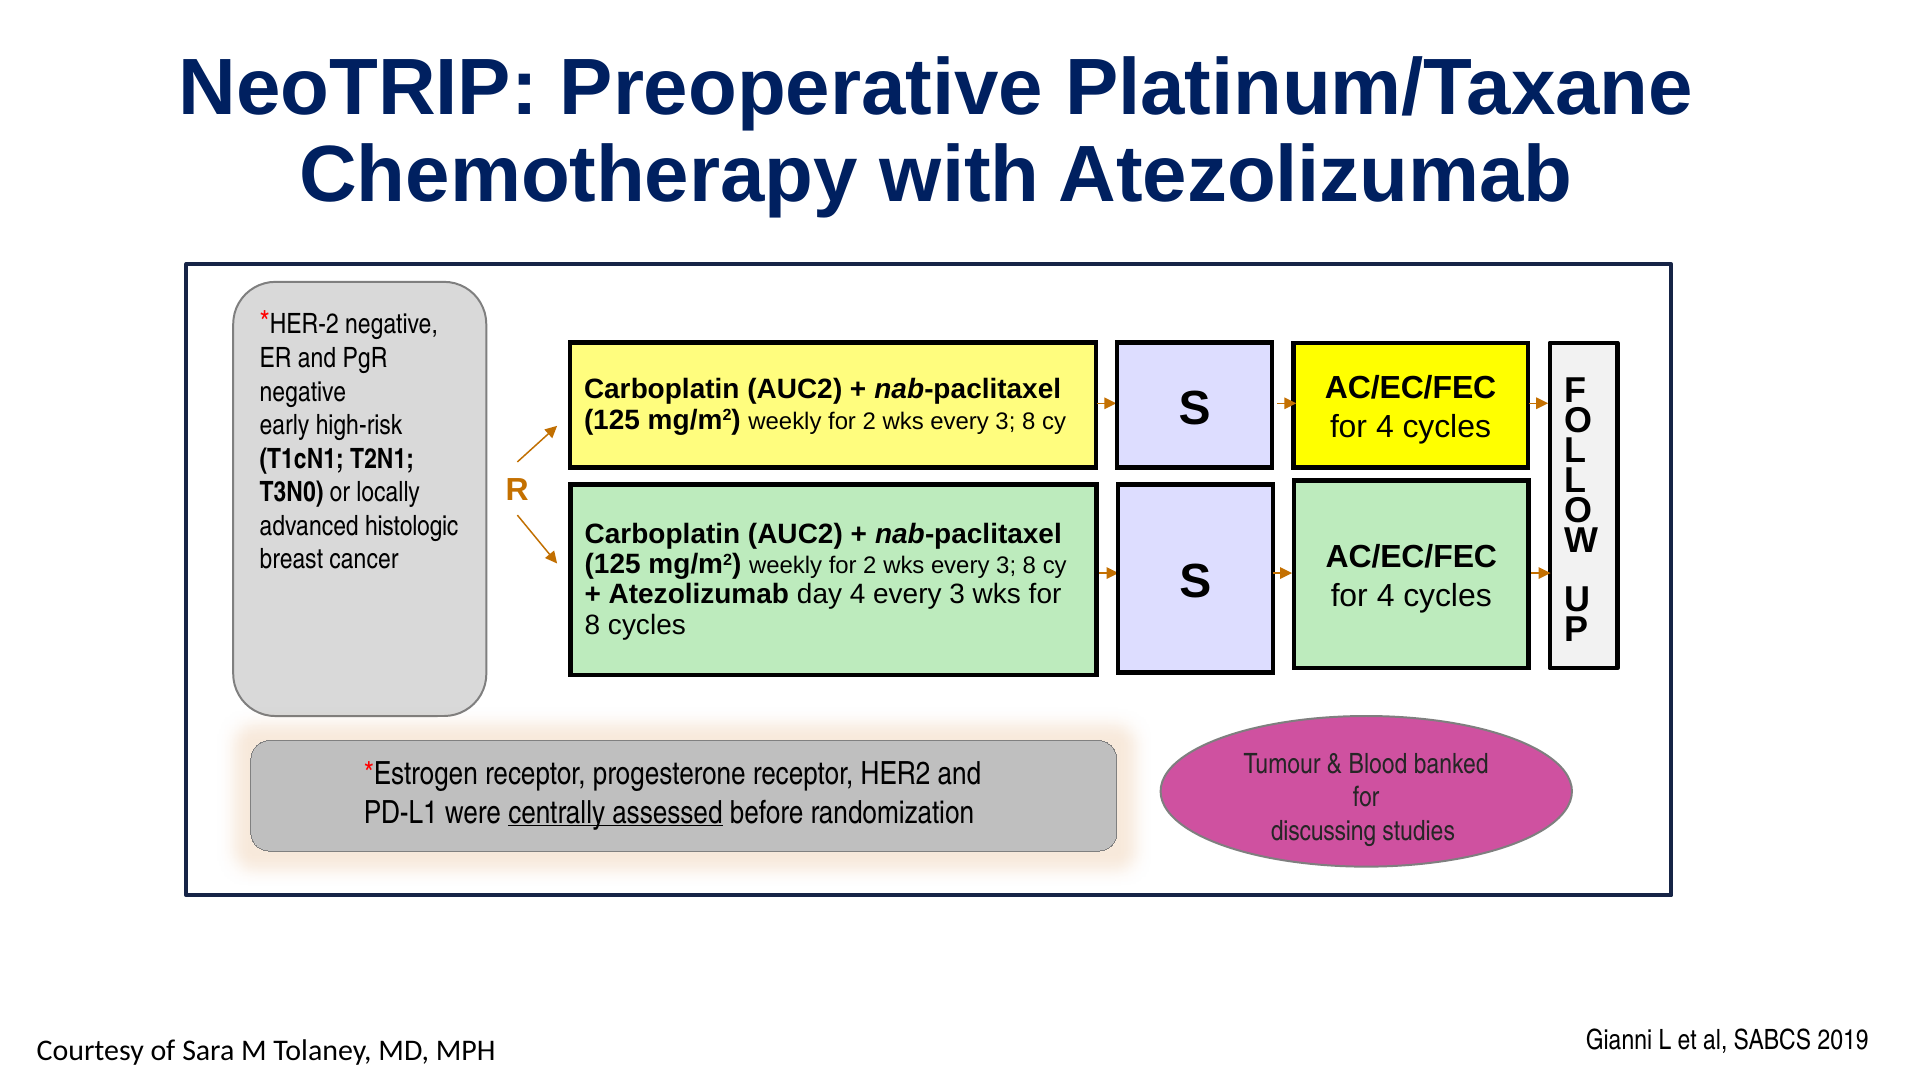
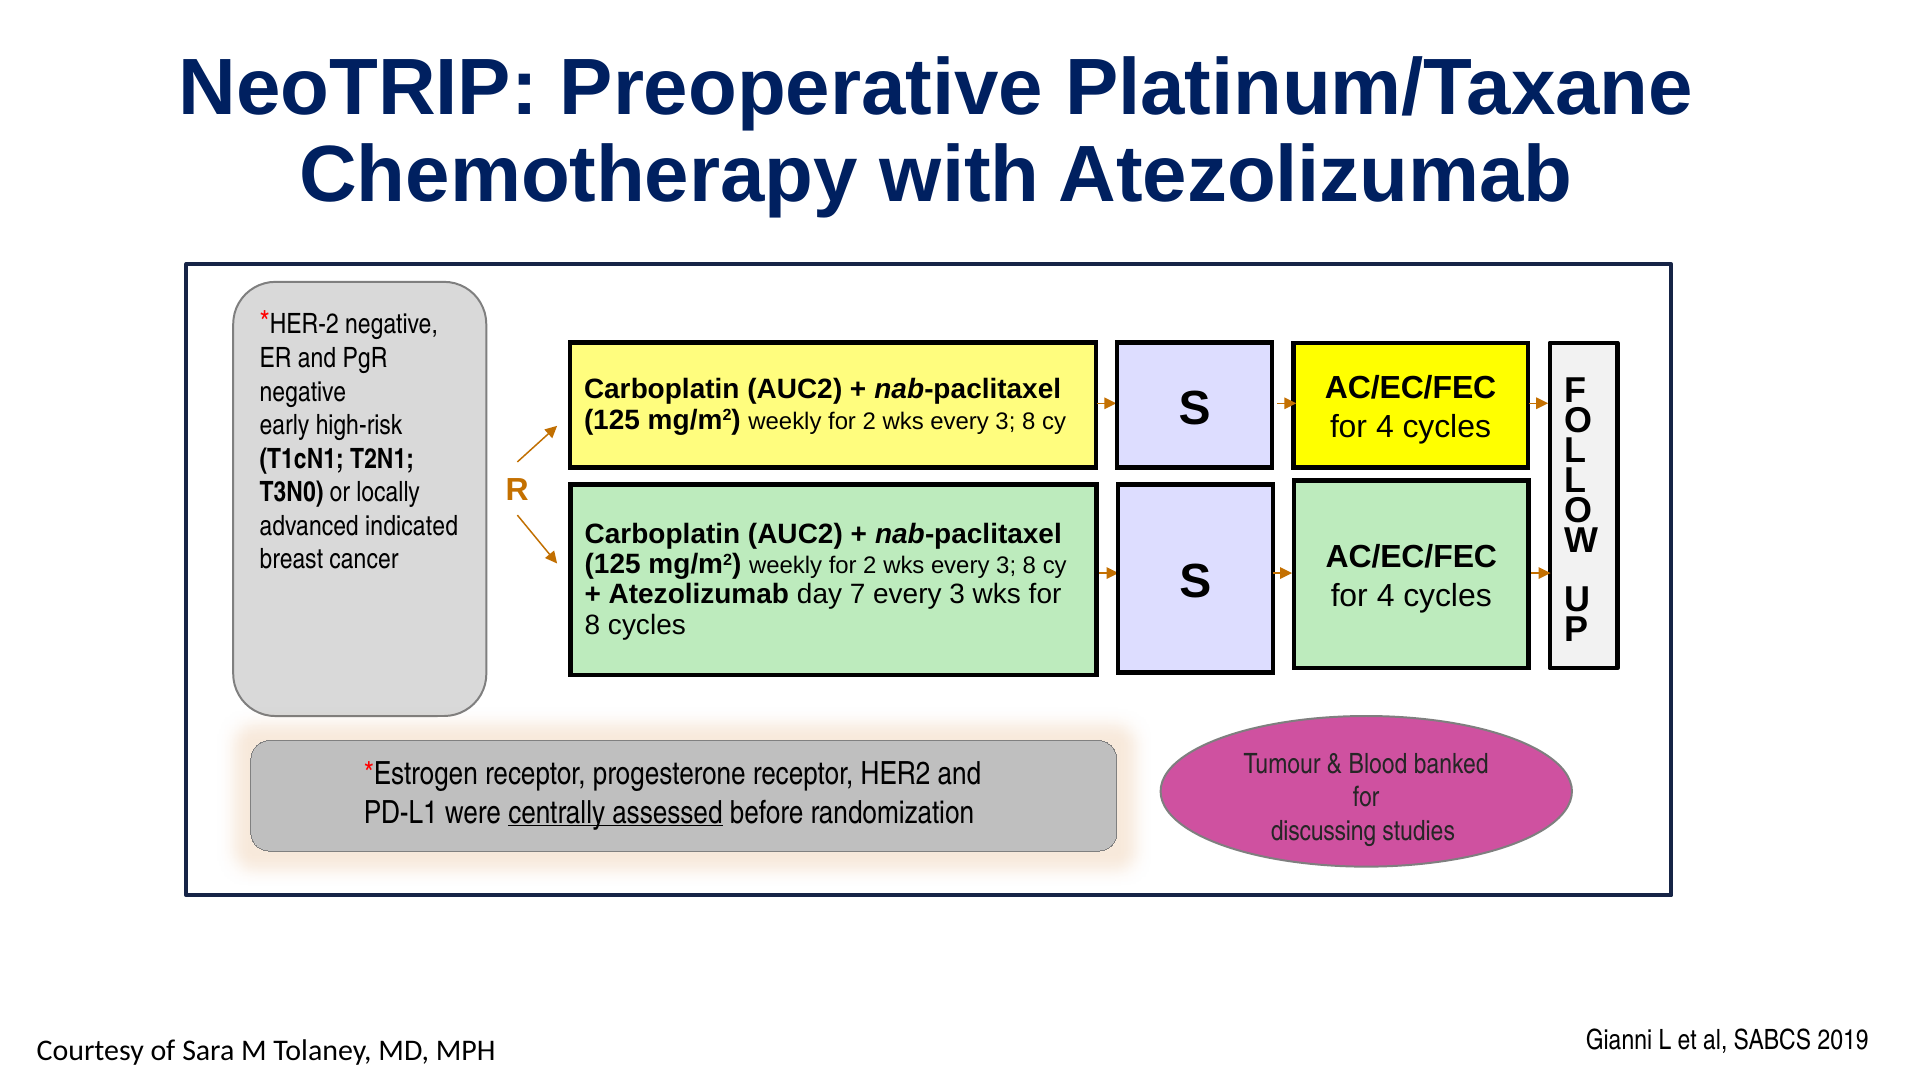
histologic: histologic -> indicated
day 4: 4 -> 7
